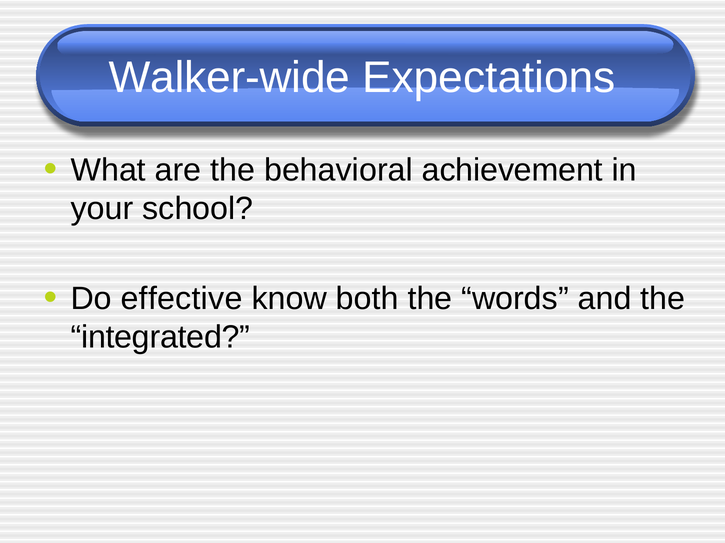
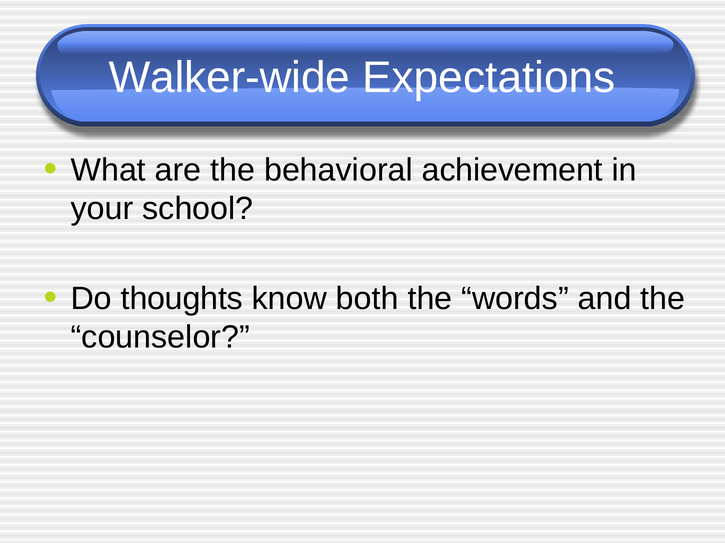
effective: effective -> thoughts
integrated: integrated -> counselor
